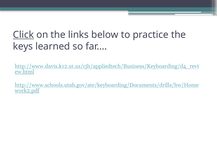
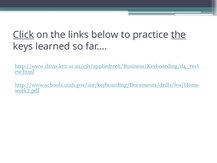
the at (178, 35) underline: none -> present
